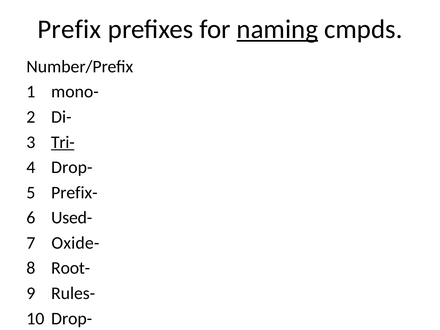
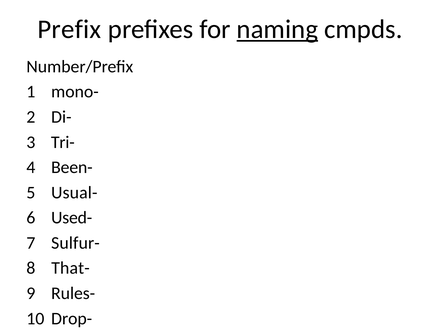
Tri- underline: present -> none
Drop- at (72, 167): Drop- -> Been-
Prefix-: Prefix- -> Usual-
Oxide-: Oxide- -> Sulfur-
Root-: Root- -> That-
